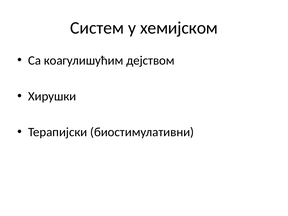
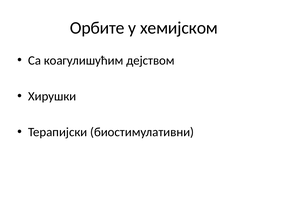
Систем: Систем -> Орбите
